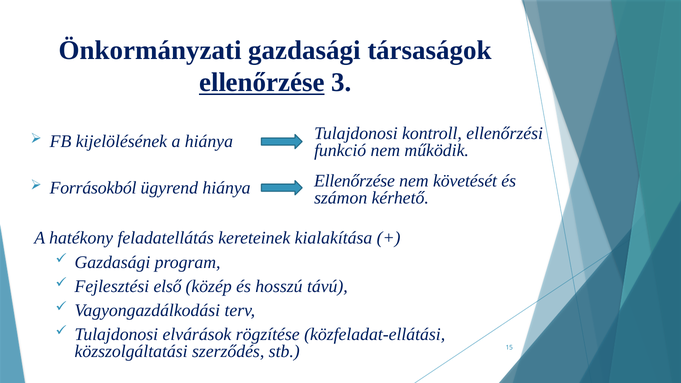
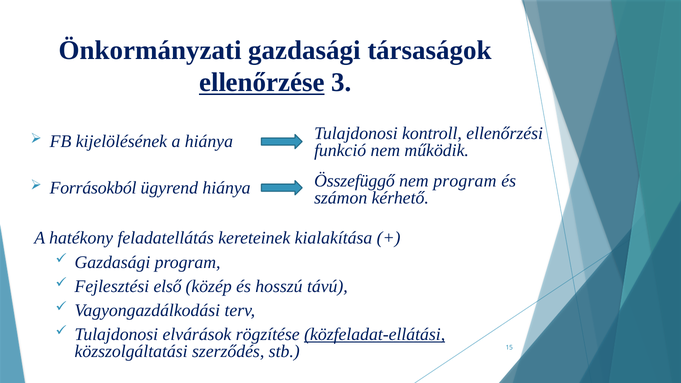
hiánya Ellenőrzése: Ellenőrzése -> Összefüggő
nem követését: követését -> program
közfeladat-ellátási underline: none -> present
